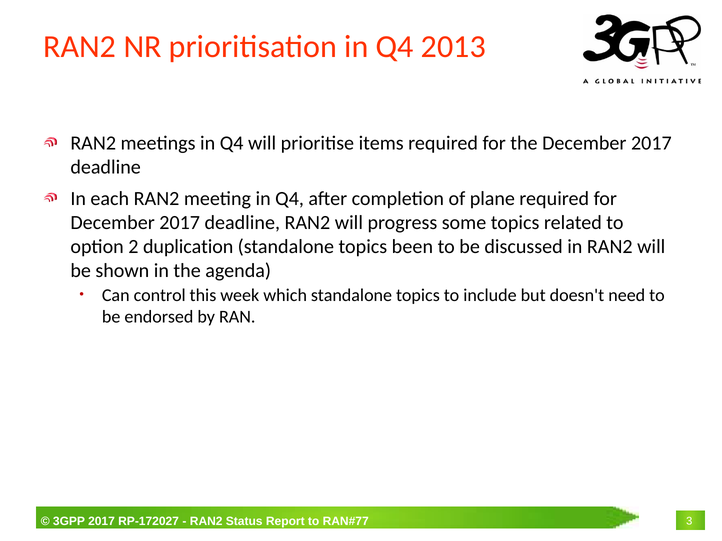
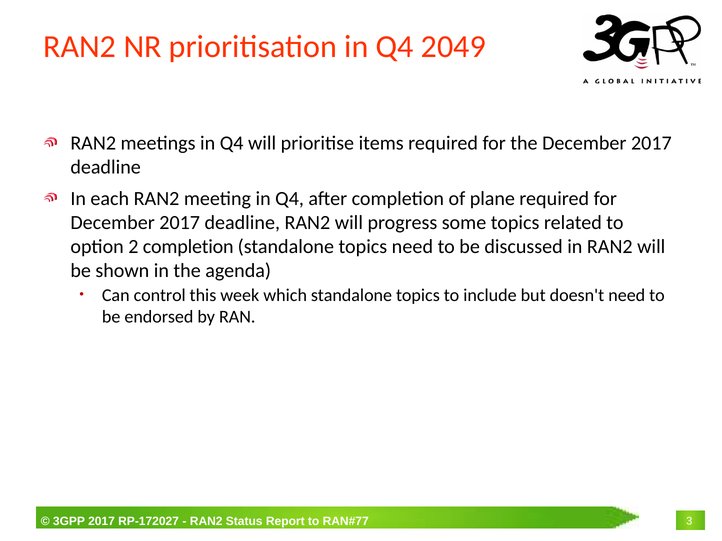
2013: 2013 -> 2049
2 duplication: duplication -> completion
topics been: been -> need
